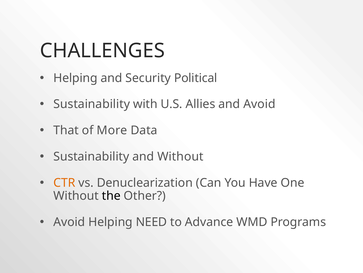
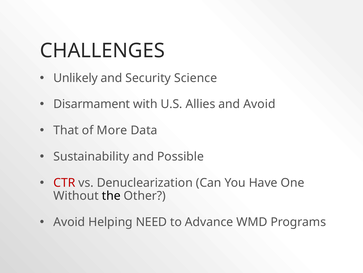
Helping at (75, 78): Helping -> Unlikely
Political: Political -> Science
Sustainability at (92, 104): Sustainability -> Disarmament
and Without: Without -> Possible
CTR colour: orange -> red
